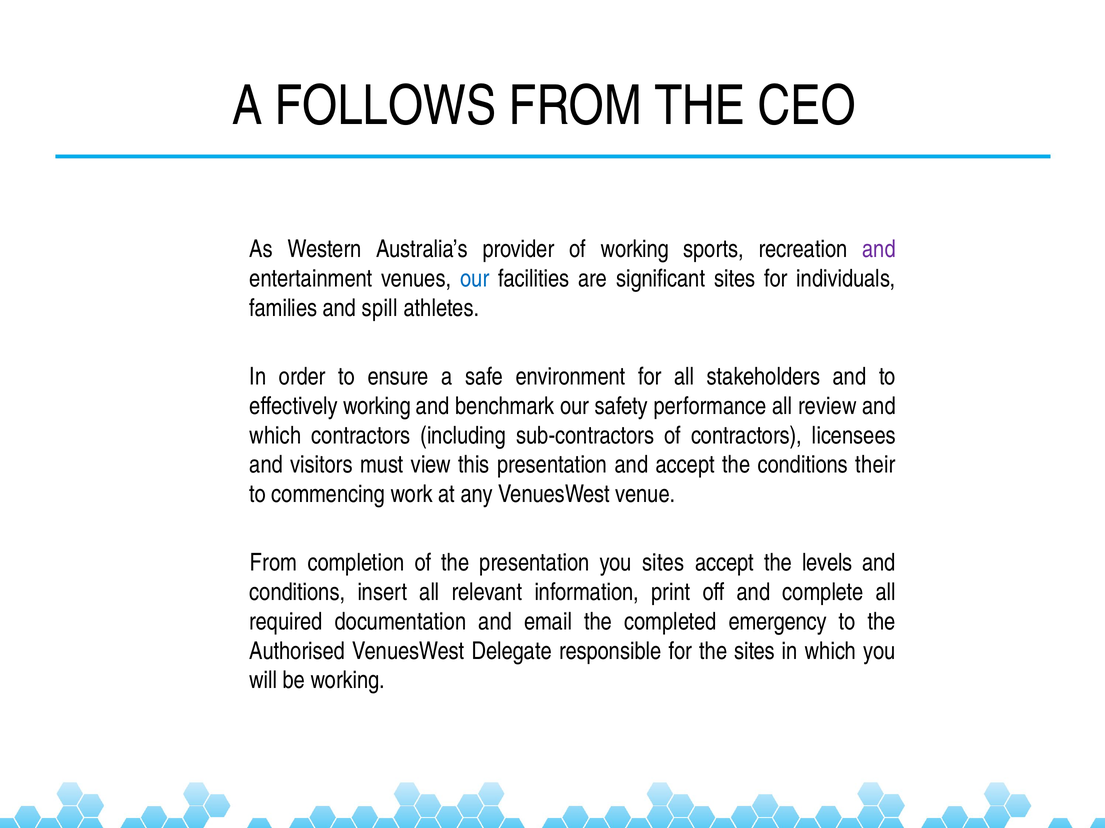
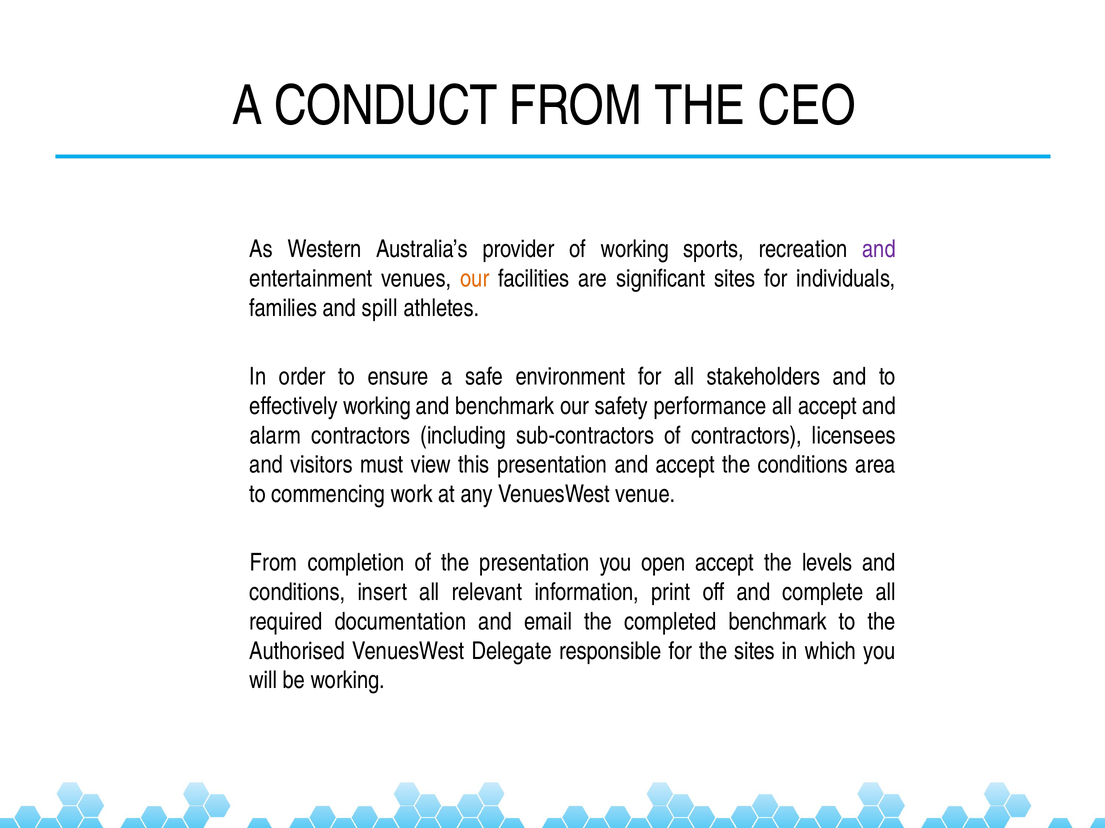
FOLLOWS: FOLLOWS -> CONDUCT
our at (475, 279) colour: blue -> orange
all review: review -> accept
which at (275, 436): which -> alarm
their: their -> area
you sites: sites -> open
completed emergency: emergency -> benchmark
